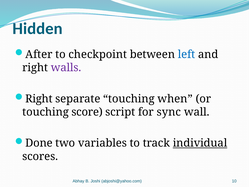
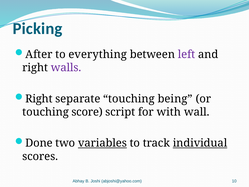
Hidden: Hidden -> Picking
checkpoint: checkpoint -> everything
left colour: blue -> purple
when: when -> being
sync: sync -> with
variables underline: none -> present
